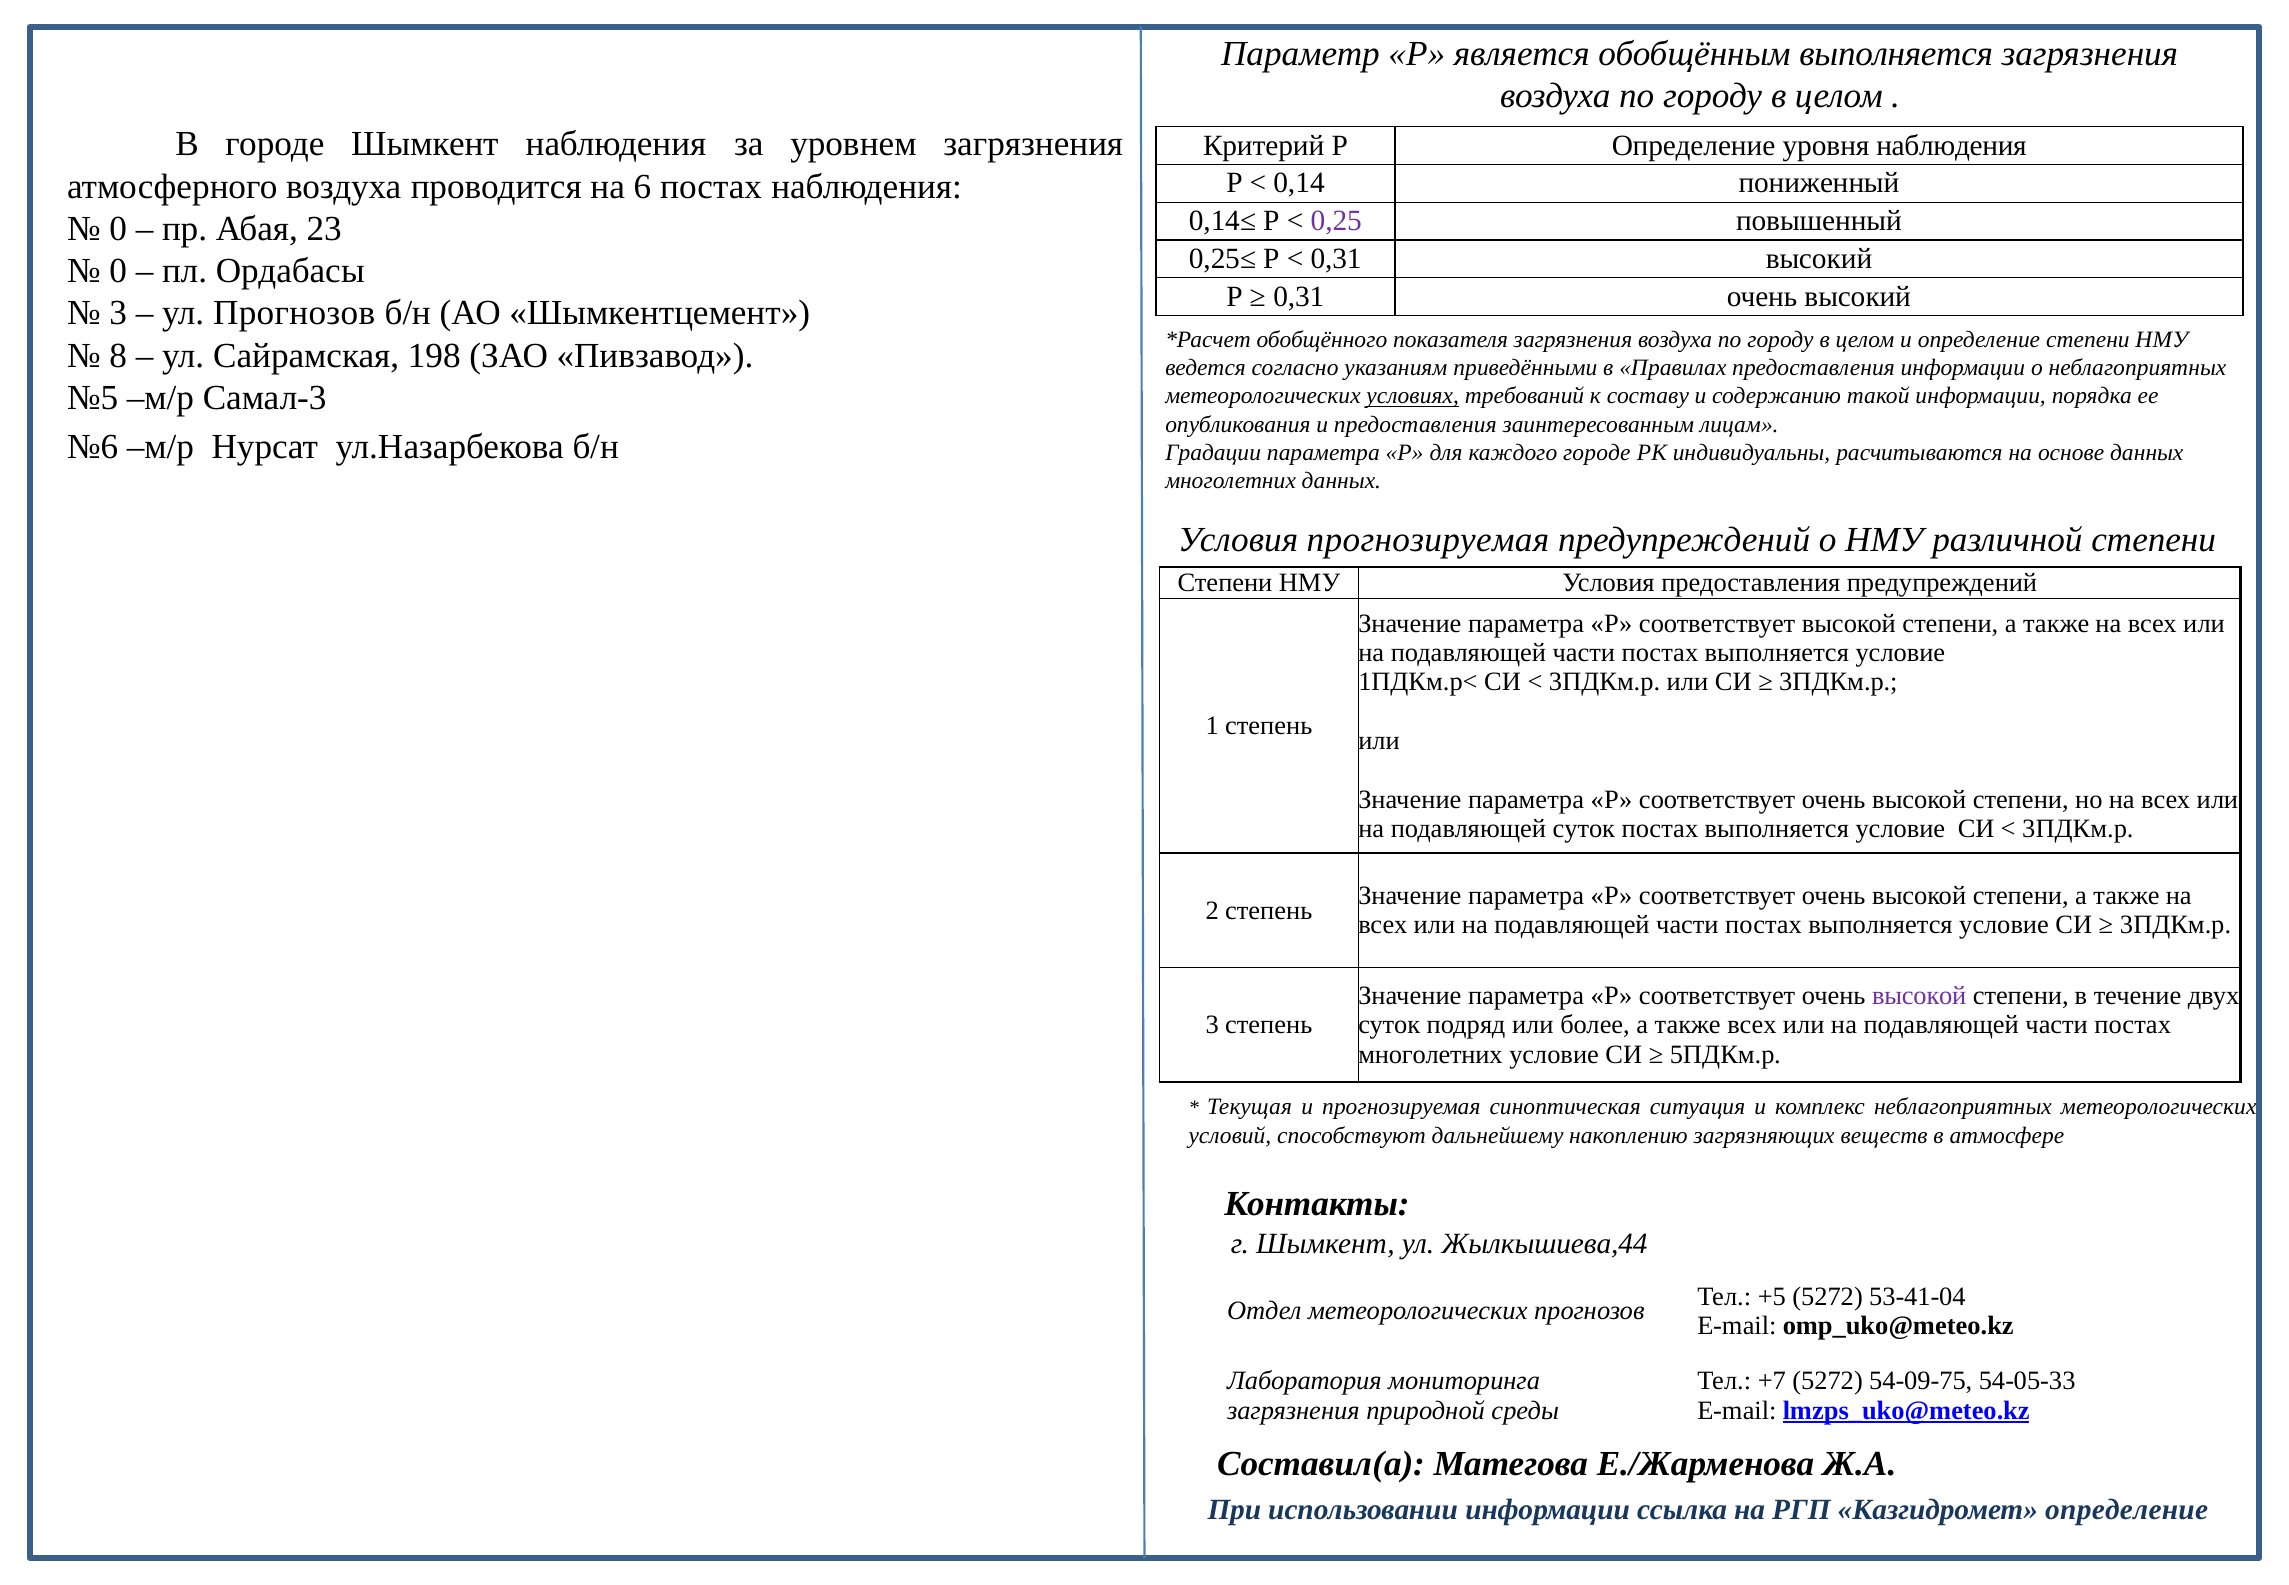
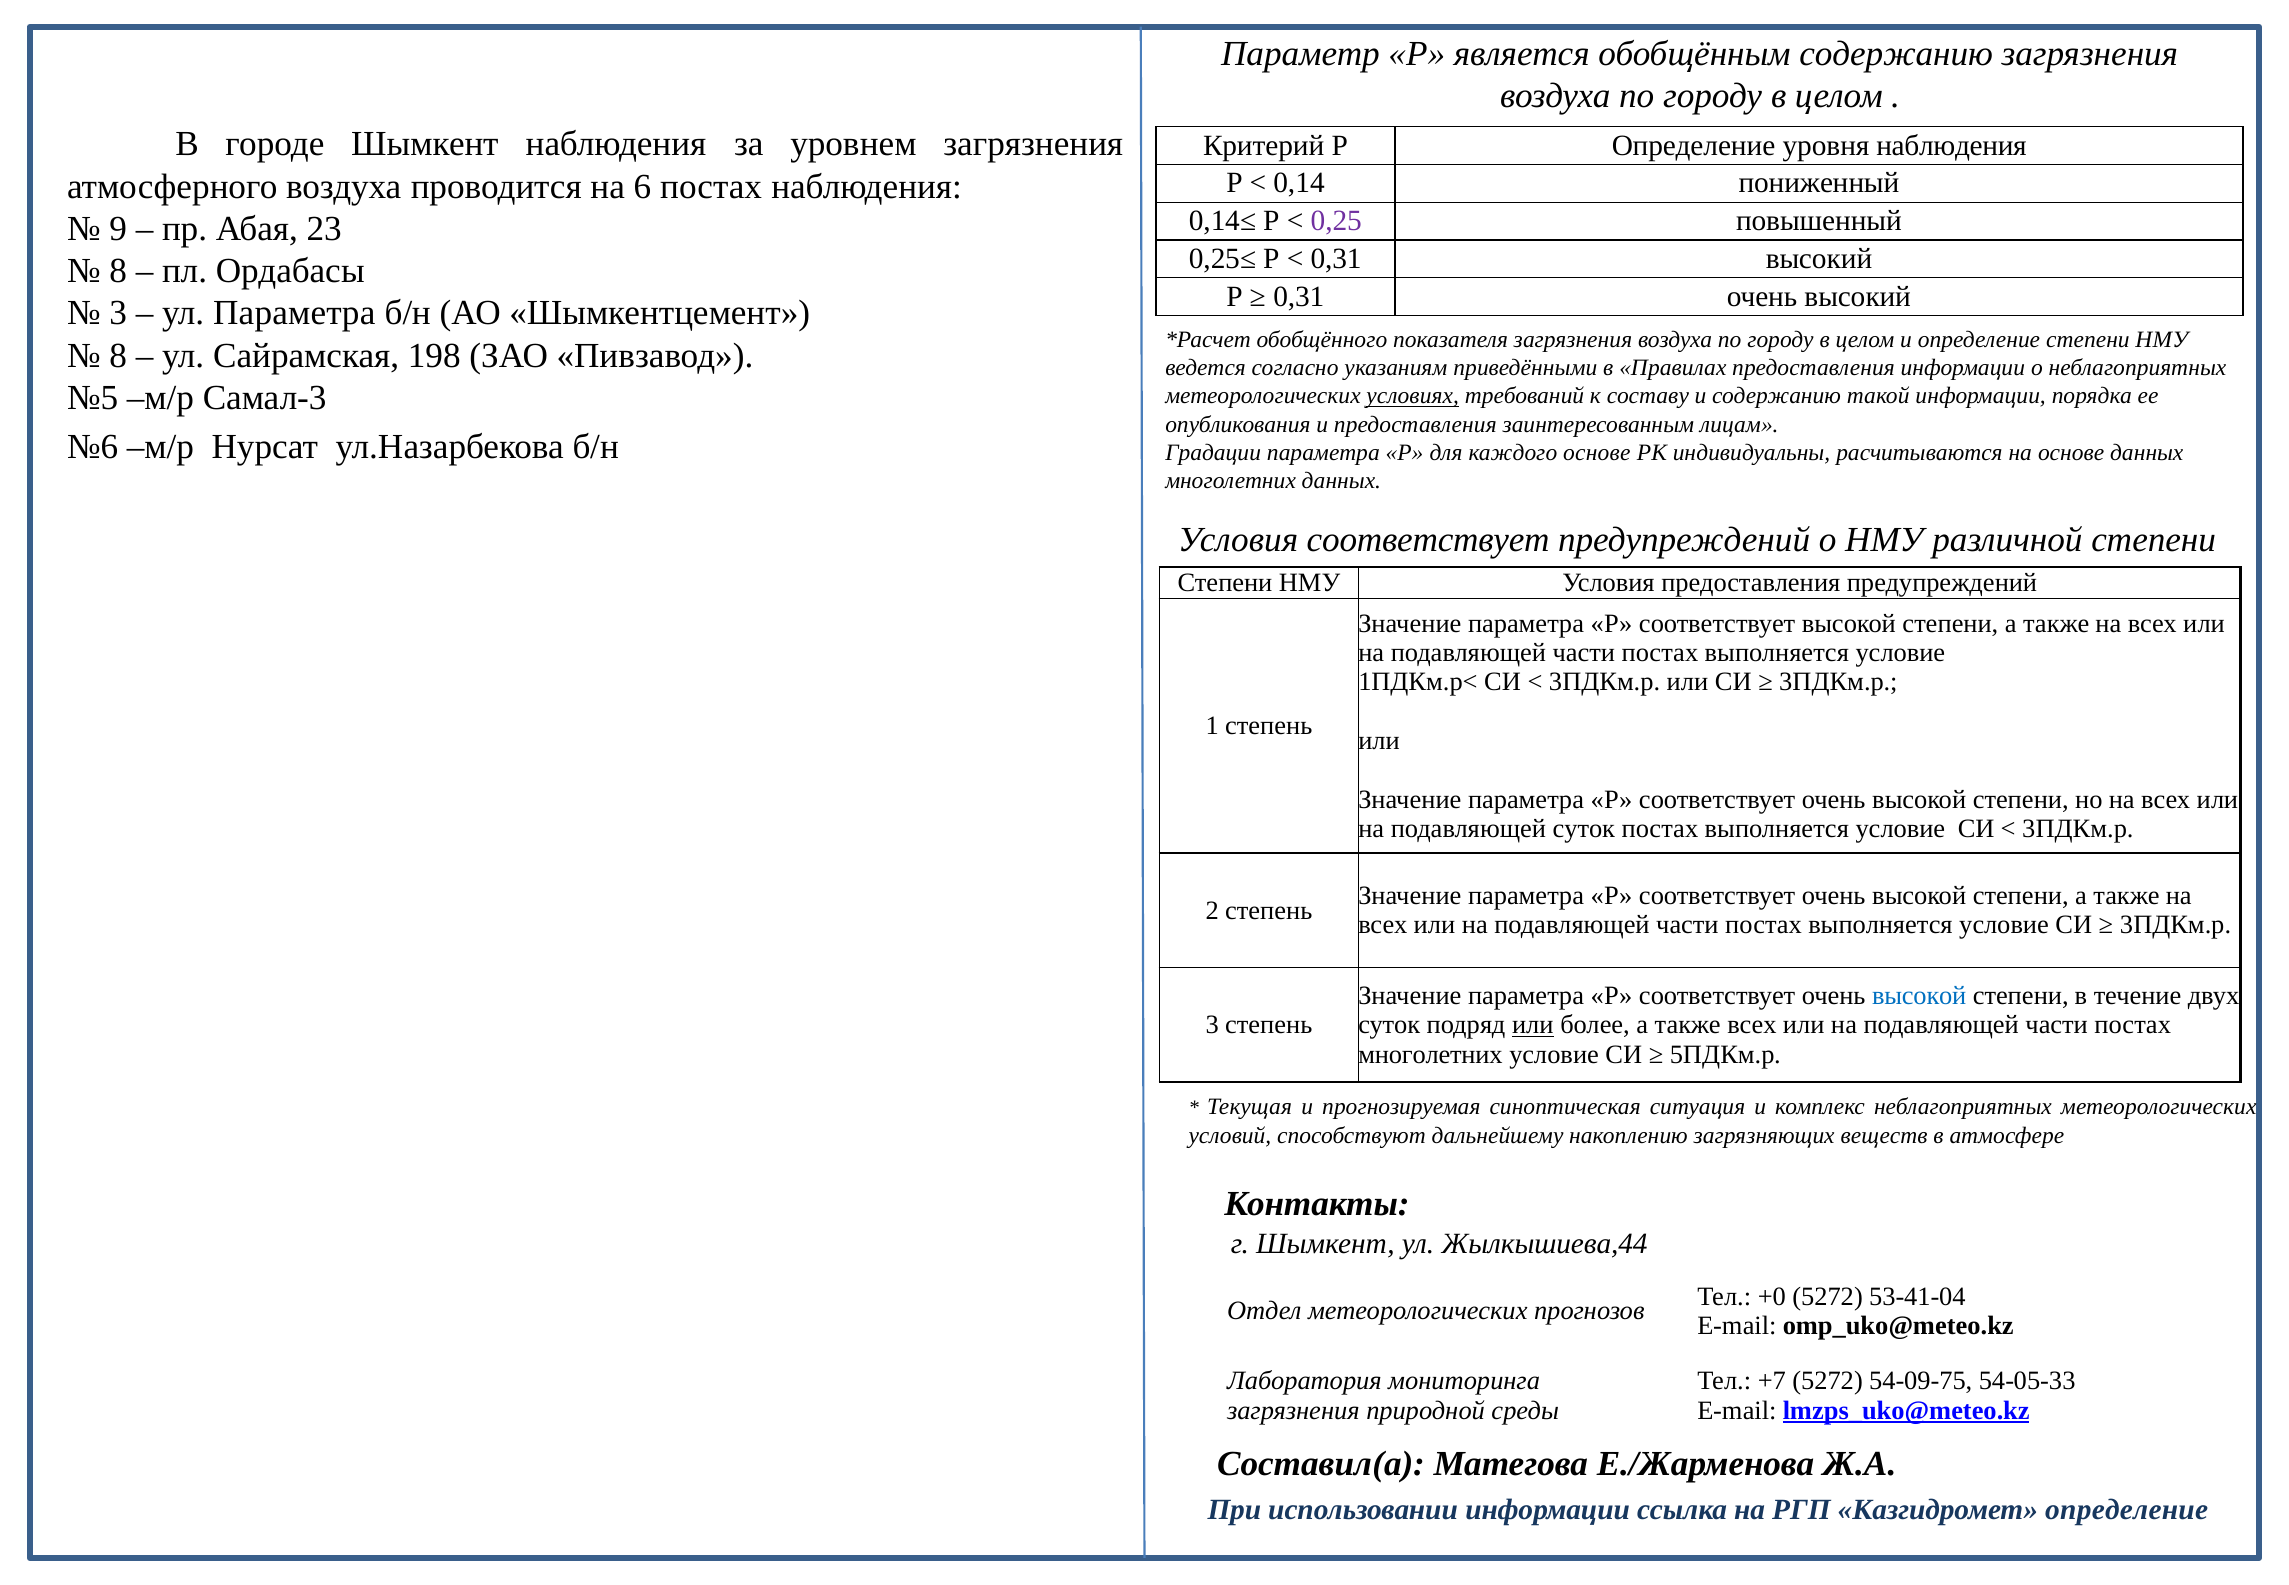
обобщённым выполняется: выполняется -> содержанию
0 at (118, 229): 0 -> 9
0 at (118, 271): 0 -> 8
ул Прогнозов: Прогнозов -> Параметра
каждого городе: городе -> основе
Условия прогнозируемая: прогнозируемая -> соответствует
высокой at (1919, 996) colour: purple -> blue
или at (1533, 1025) underline: none -> present
+5: +5 -> +0
